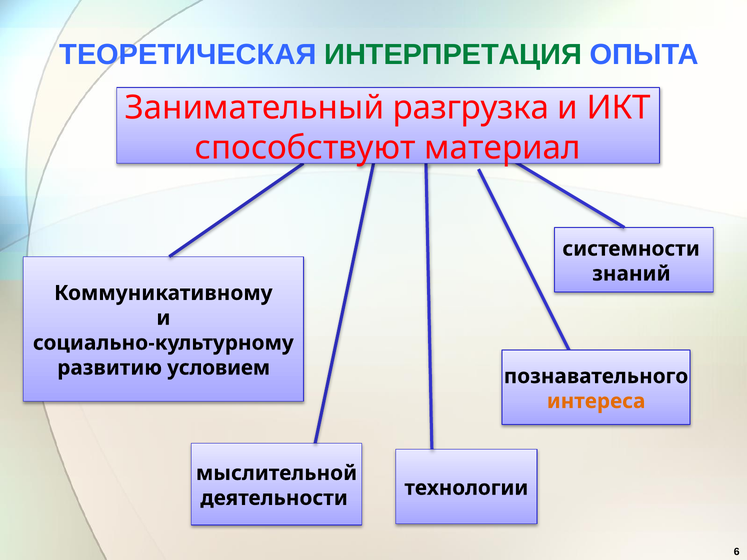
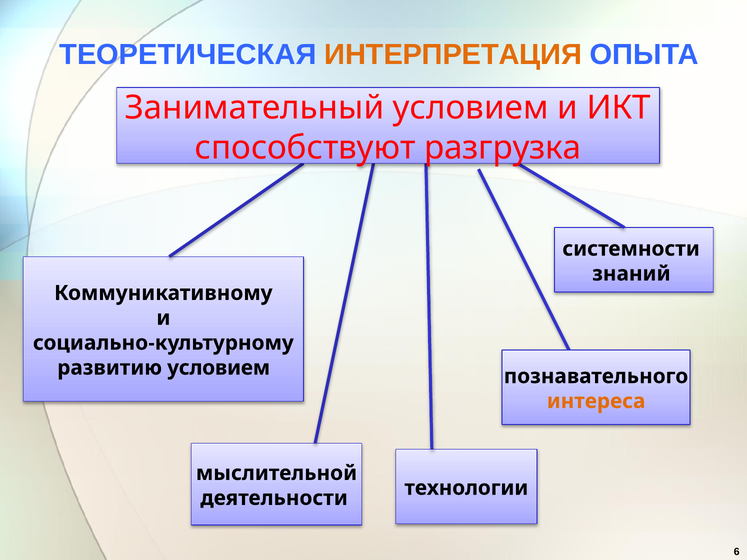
ИНТЕРПРЕТАЦИЯ colour: green -> orange
Занимательный разгрузка: разгрузка -> условием
материал: материал -> разгрузка
